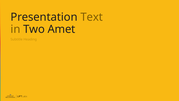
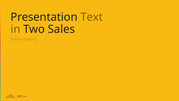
Amet: Amet -> Sales
